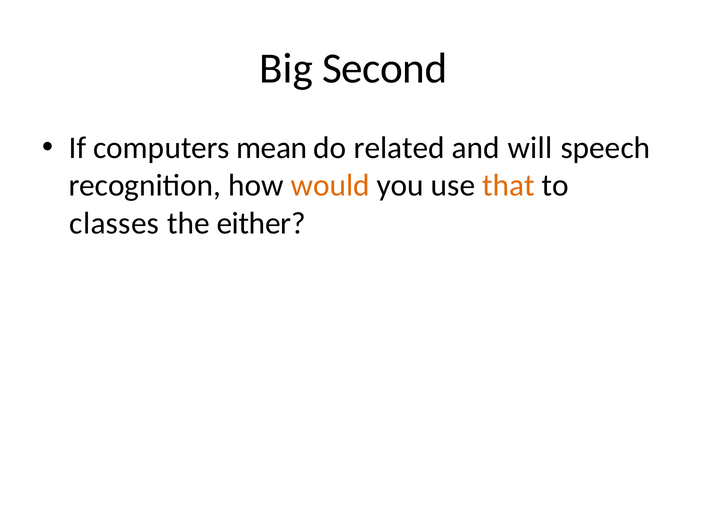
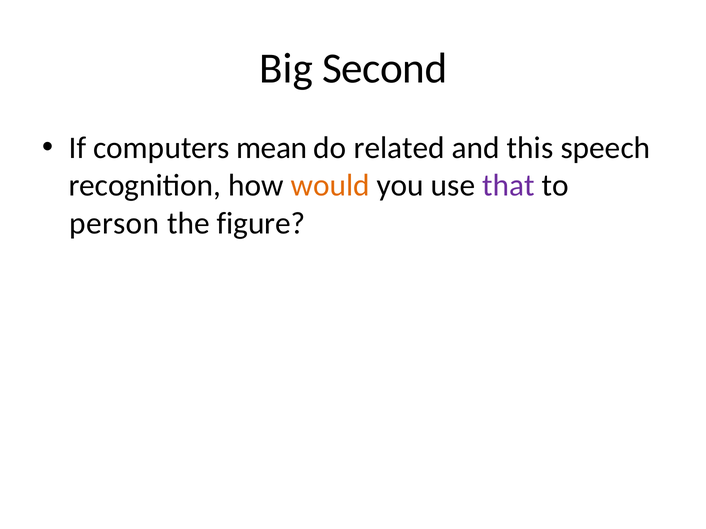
will: will -> this
that colour: orange -> purple
classes: classes -> person
either: either -> figure
